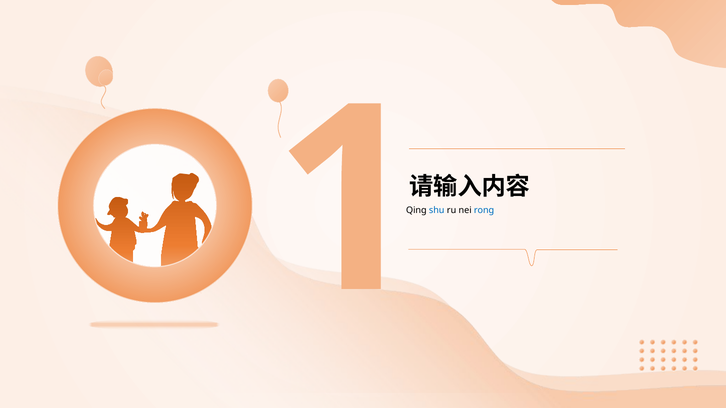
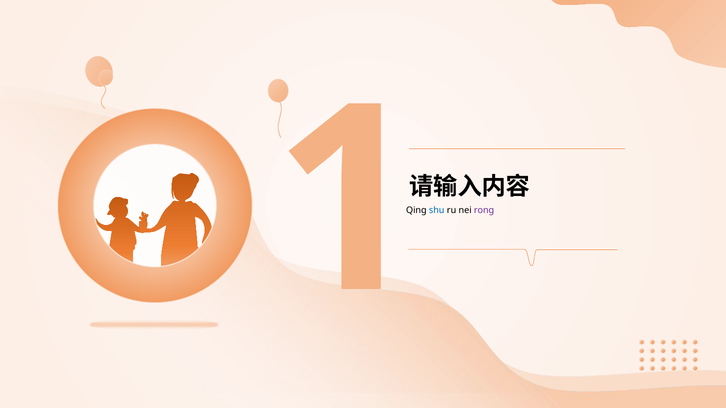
rong colour: blue -> purple
